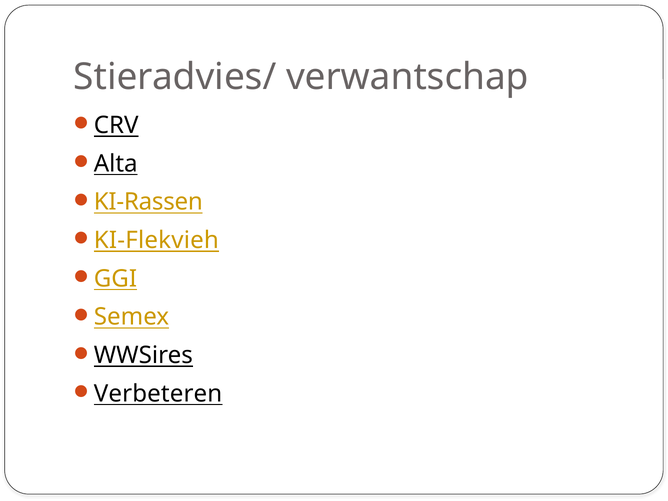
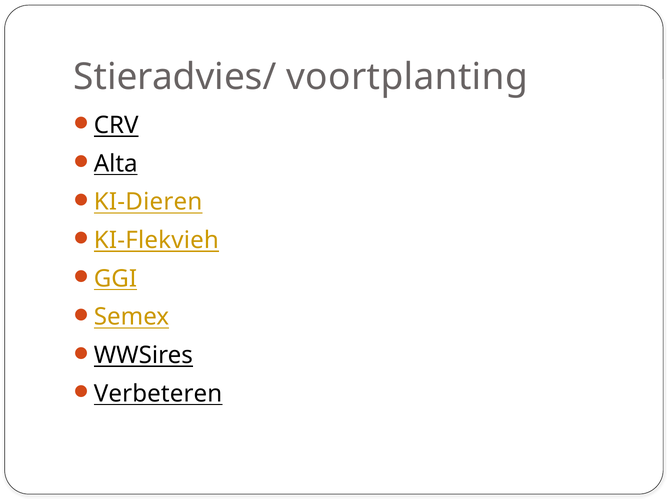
verwantschap: verwantschap -> voortplanting
KI-Rassen: KI-Rassen -> KI-Dieren
